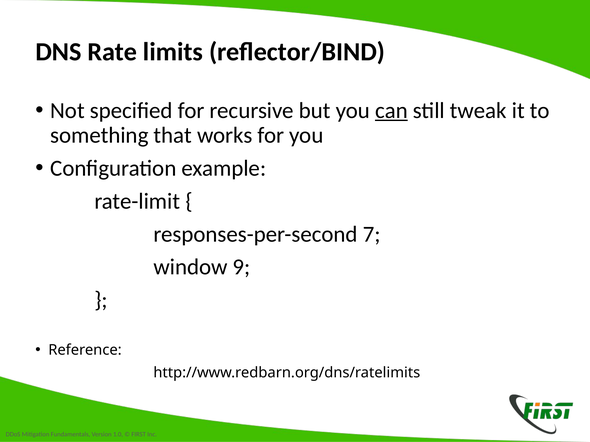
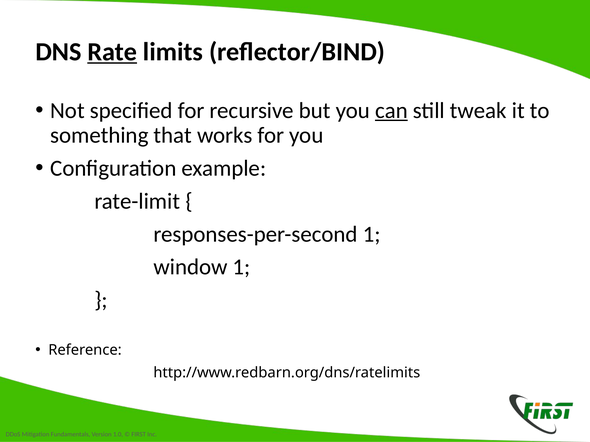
Rate underline: none -> present
responses-per-second 7: 7 -> 1
window 9: 9 -> 1
